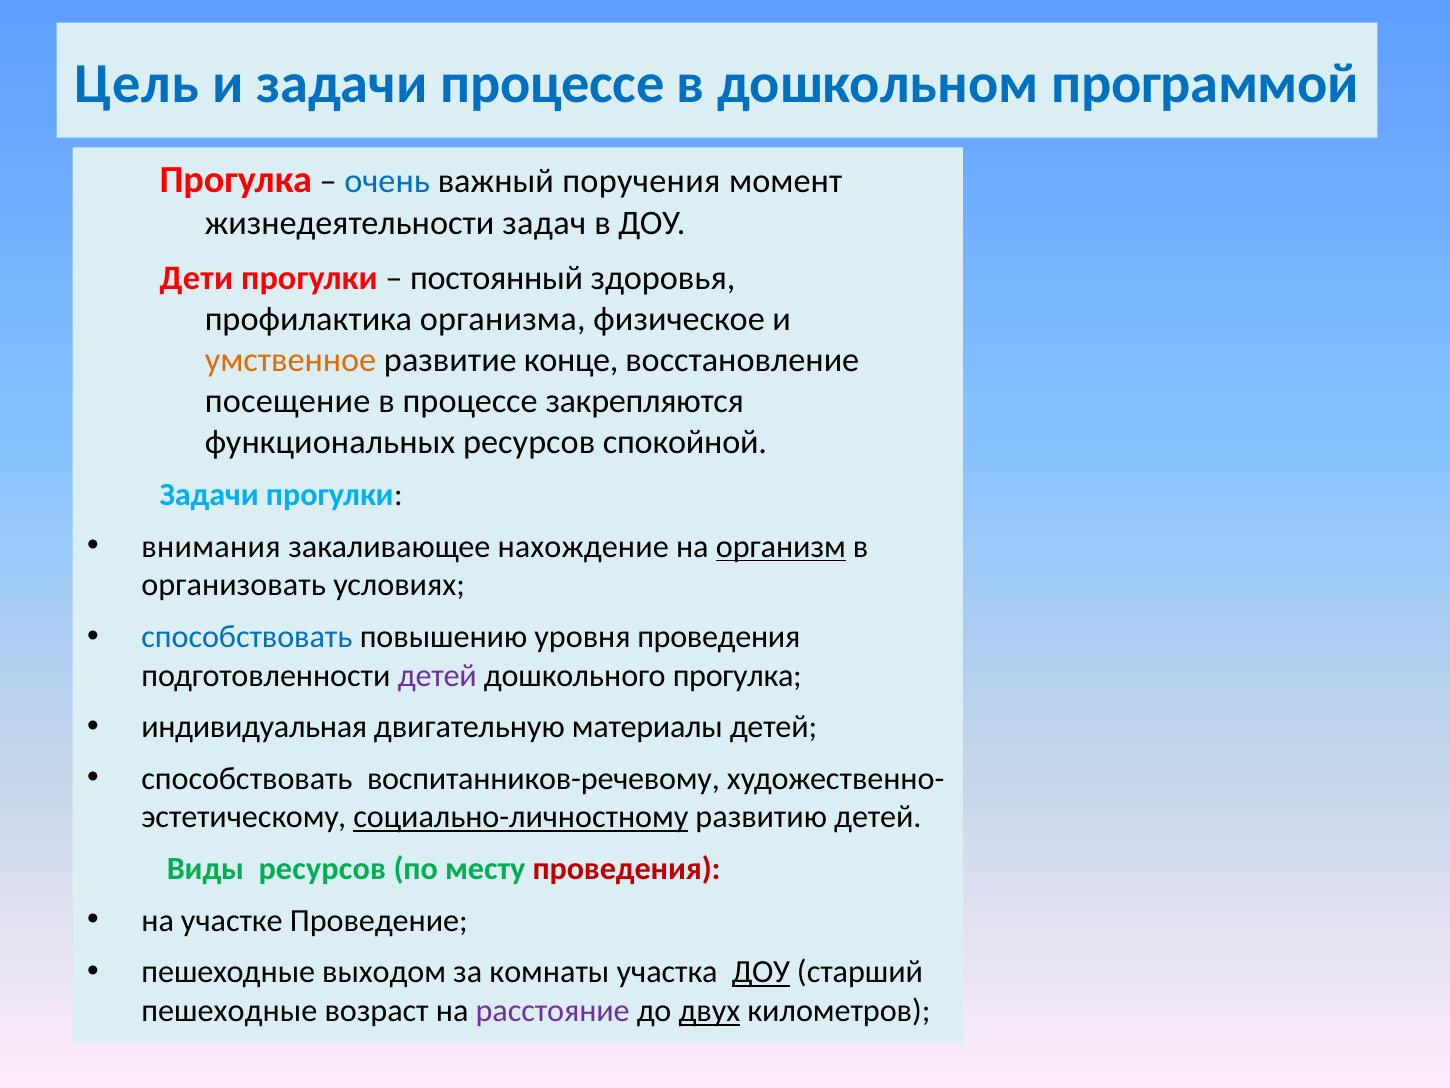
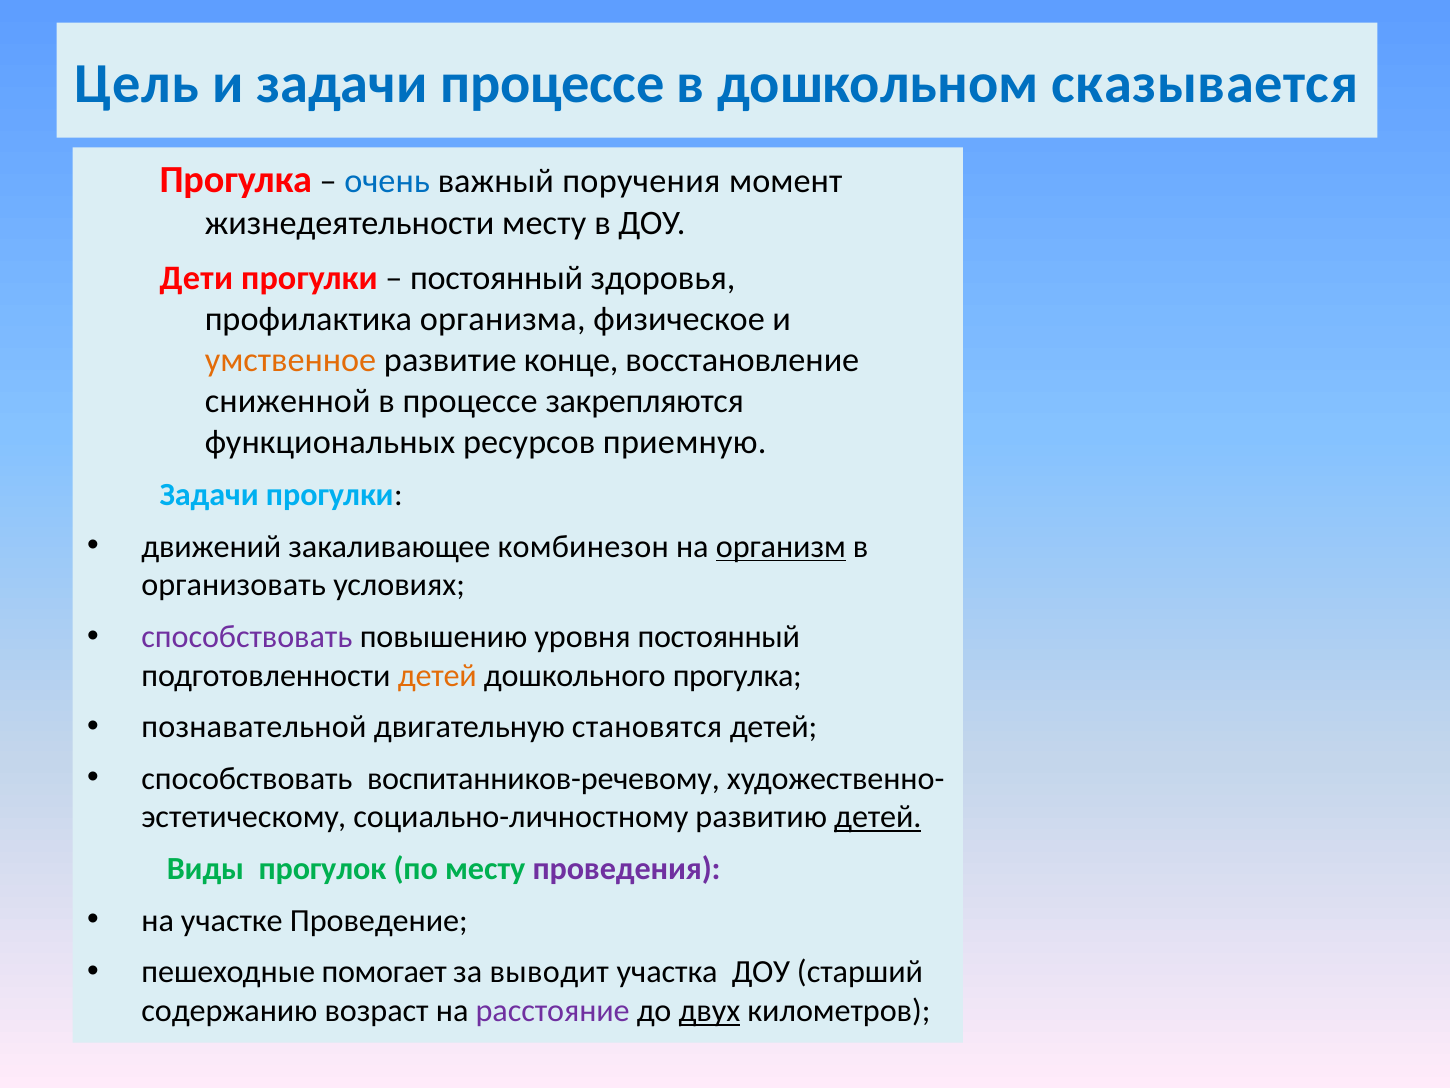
программой: программой -> сказывается
жизнедеятельности задач: задач -> месту
посещение: посещение -> сниженной
спокойной: спокойной -> приемную
внимания: внимания -> движений
нахождение: нахождение -> комбинезон
способствовать at (247, 637) colour: blue -> purple
уровня проведения: проведения -> постоянный
детей at (437, 675) colour: purple -> orange
индивидуальная: индивидуальная -> познавательной
материалы: материалы -> становятся
социально-личностному underline: present -> none
детей at (878, 817) underline: none -> present
Виды ресурсов: ресурсов -> прогулок
проведения at (627, 869) colour: red -> purple
выходом: выходом -> помогает
комнаты: комнаты -> выводит
ДОУ at (761, 972) underline: present -> none
пешеходные at (229, 1010): пешеходные -> содержанию
